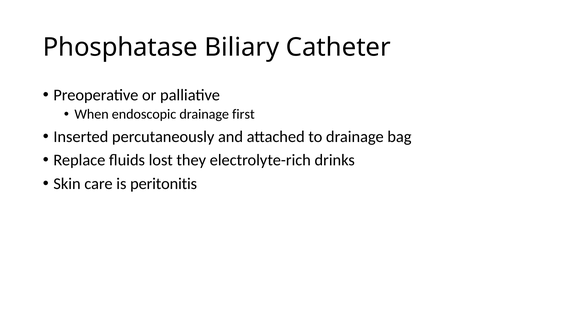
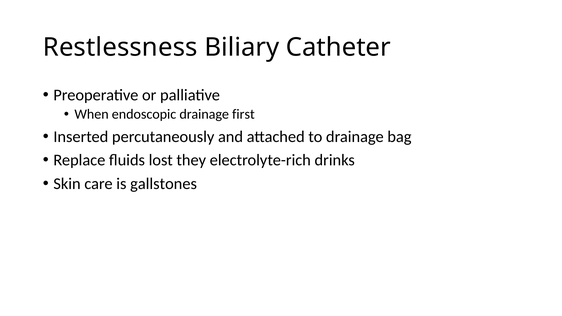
Phosphatase: Phosphatase -> Restlessness
peritonitis: peritonitis -> gallstones
